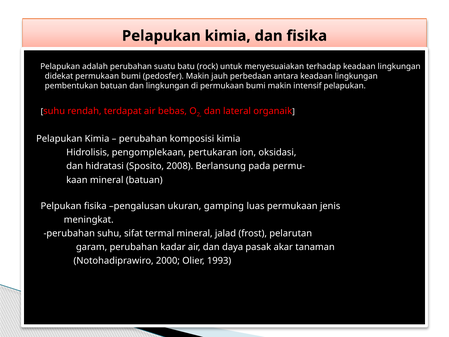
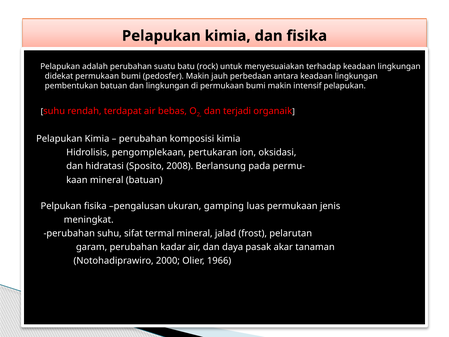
lateral: lateral -> terjadi
1993: 1993 -> 1966
